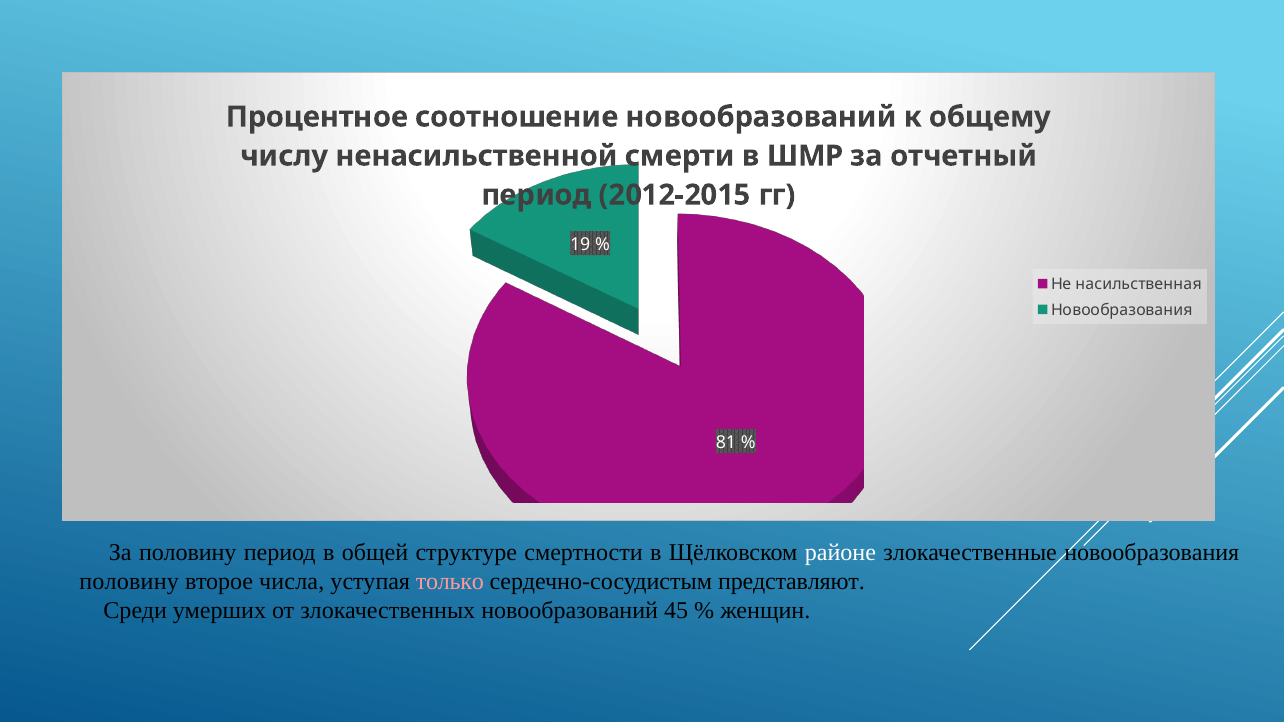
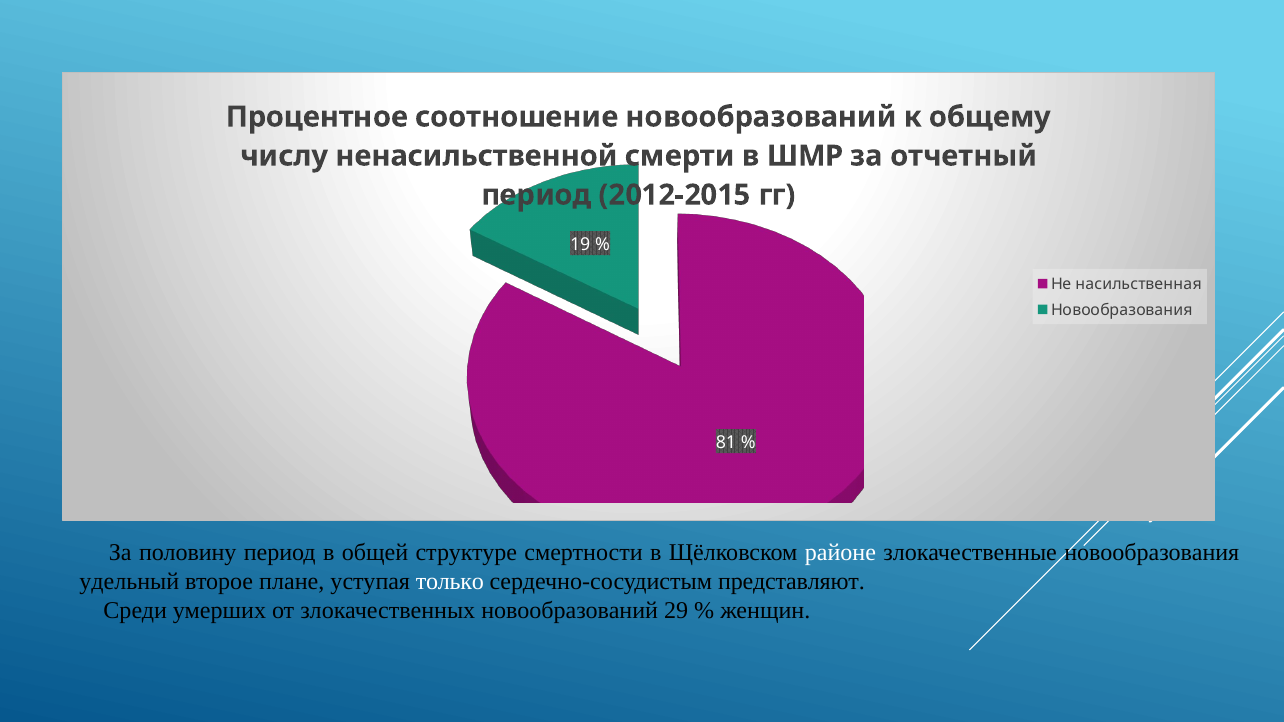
половину at (129, 582): половину -> удельный
числа: числа -> плане
только colour: pink -> white
45: 45 -> 29
